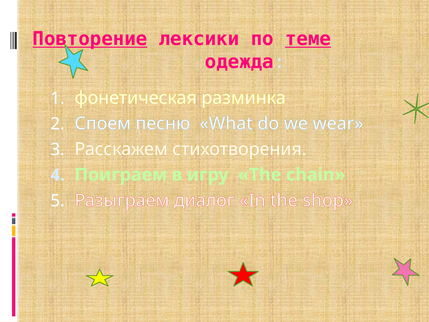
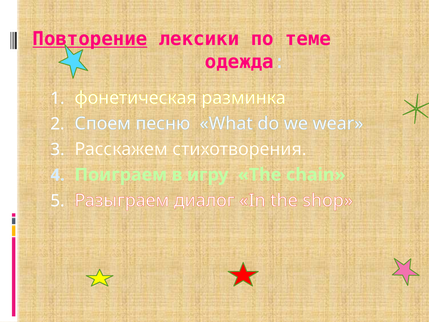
теме underline: present -> none
